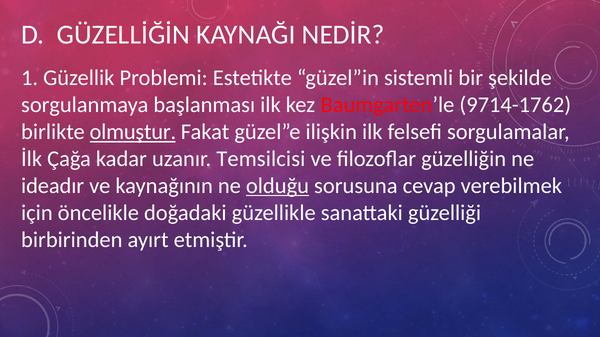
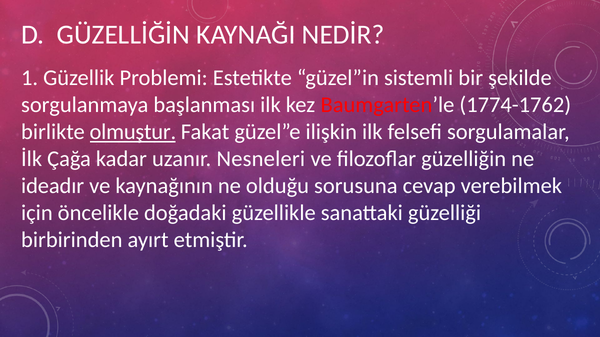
9714-1762: 9714-1762 -> 1774-1762
Temsilcisi: Temsilcisi -> Nesneleri
olduğu underline: present -> none
